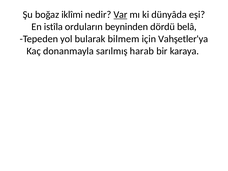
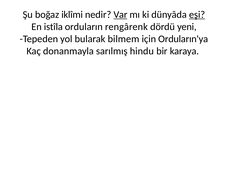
eşi underline: none -> present
beyninden: beyninden -> rengârenk
belâ: belâ -> yeni
Vahşetler'ya: Vahşetler'ya -> Orduların'ya
harab: harab -> hindu
